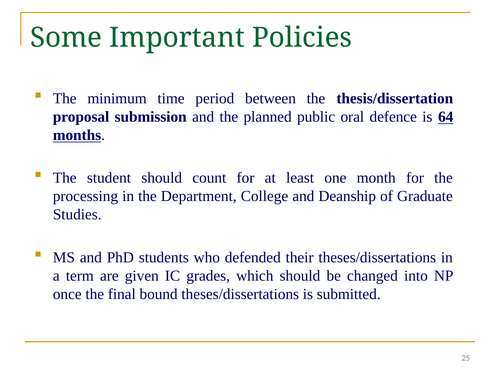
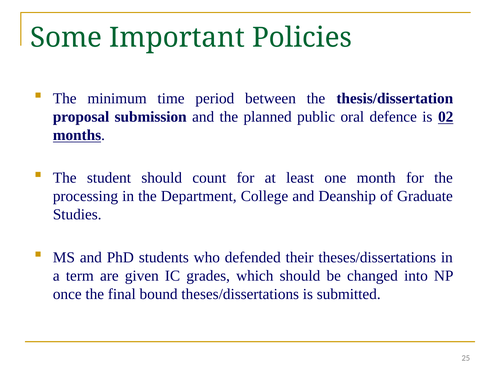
64: 64 -> 02
